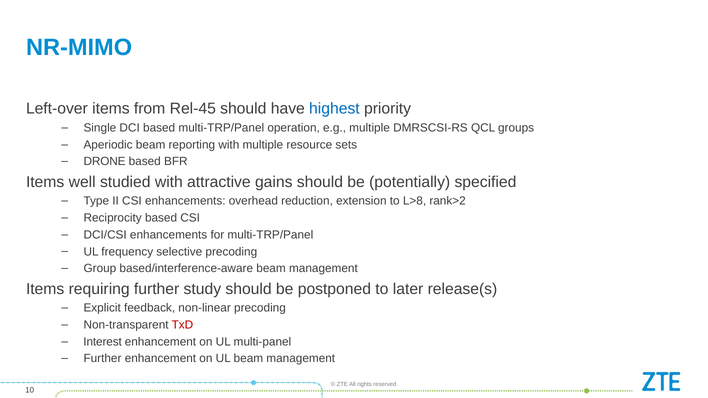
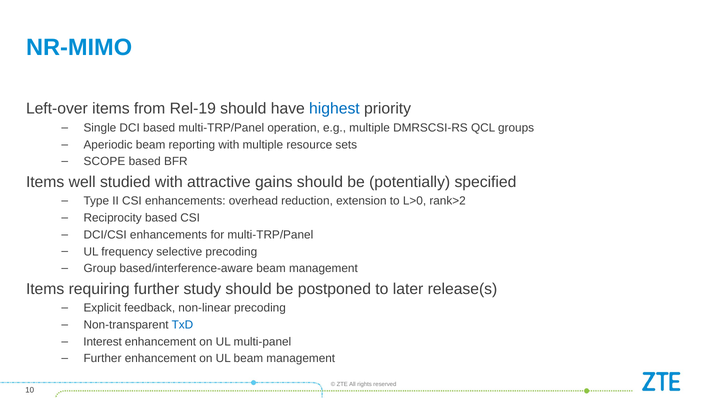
Rel-45: Rel-45 -> Rel-19
DRONE: DRONE -> SCOPE
L>8: L>8 -> L>0
TxD colour: red -> blue
